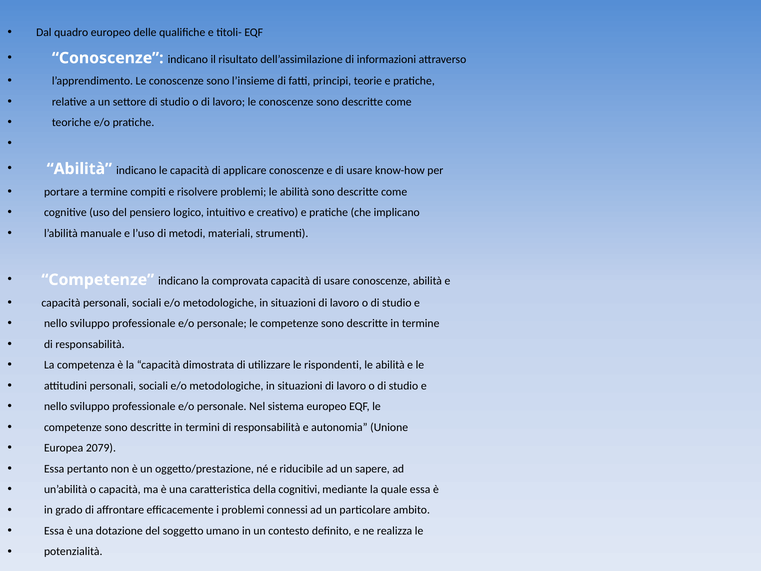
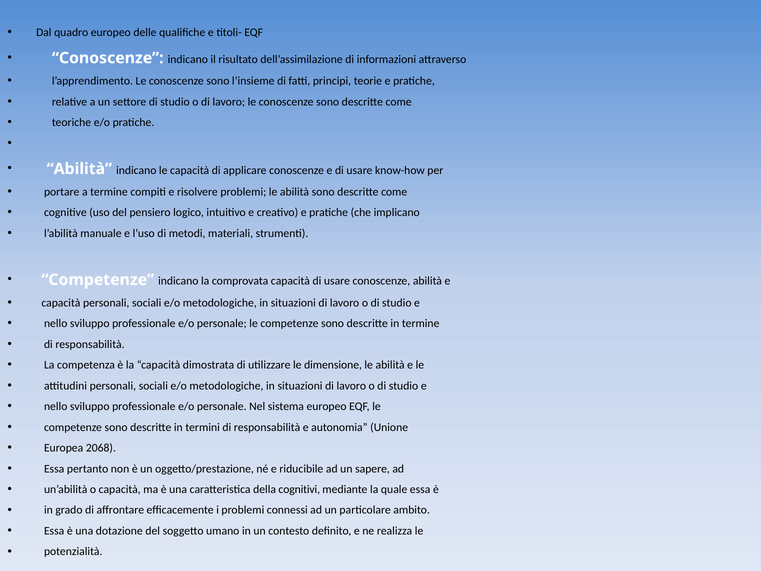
rispondenti: rispondenti -> dimensione
2079: 2079 -> 2068
